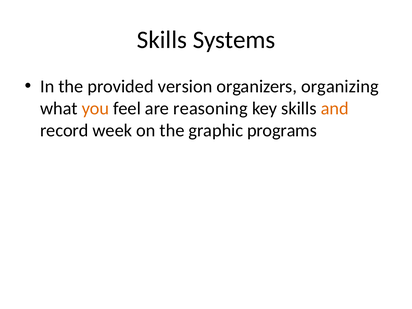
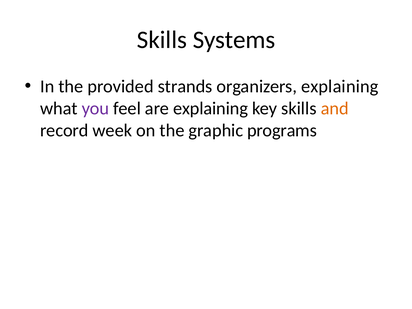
version: version -> strands
organizers organizing: organizing -> explaining
you colour: orange -> purple
are reasoning: reasoning -> explaining
